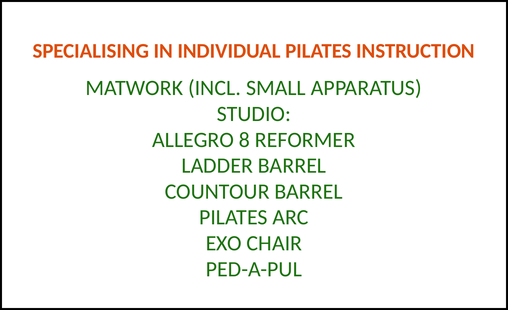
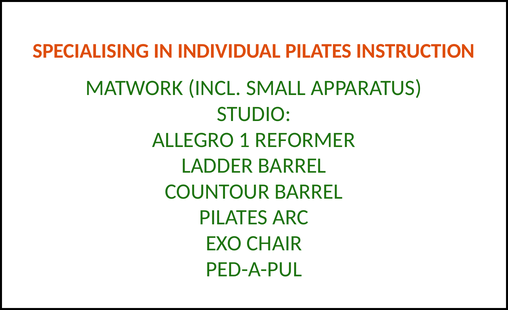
8: 8 -> 1
